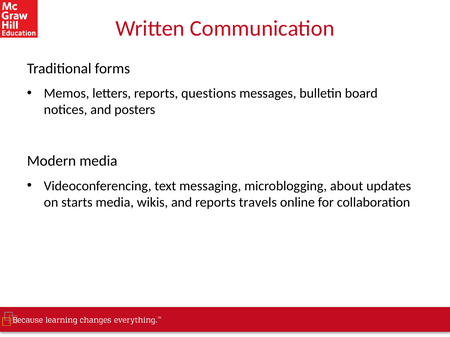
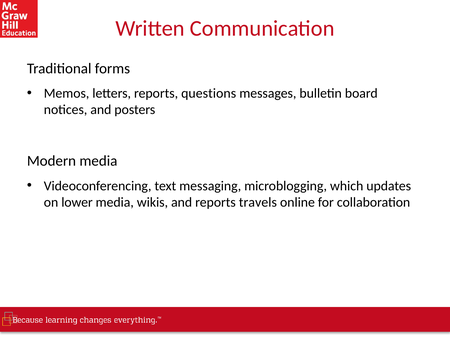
about: about -> which
starts: starts -> lower
